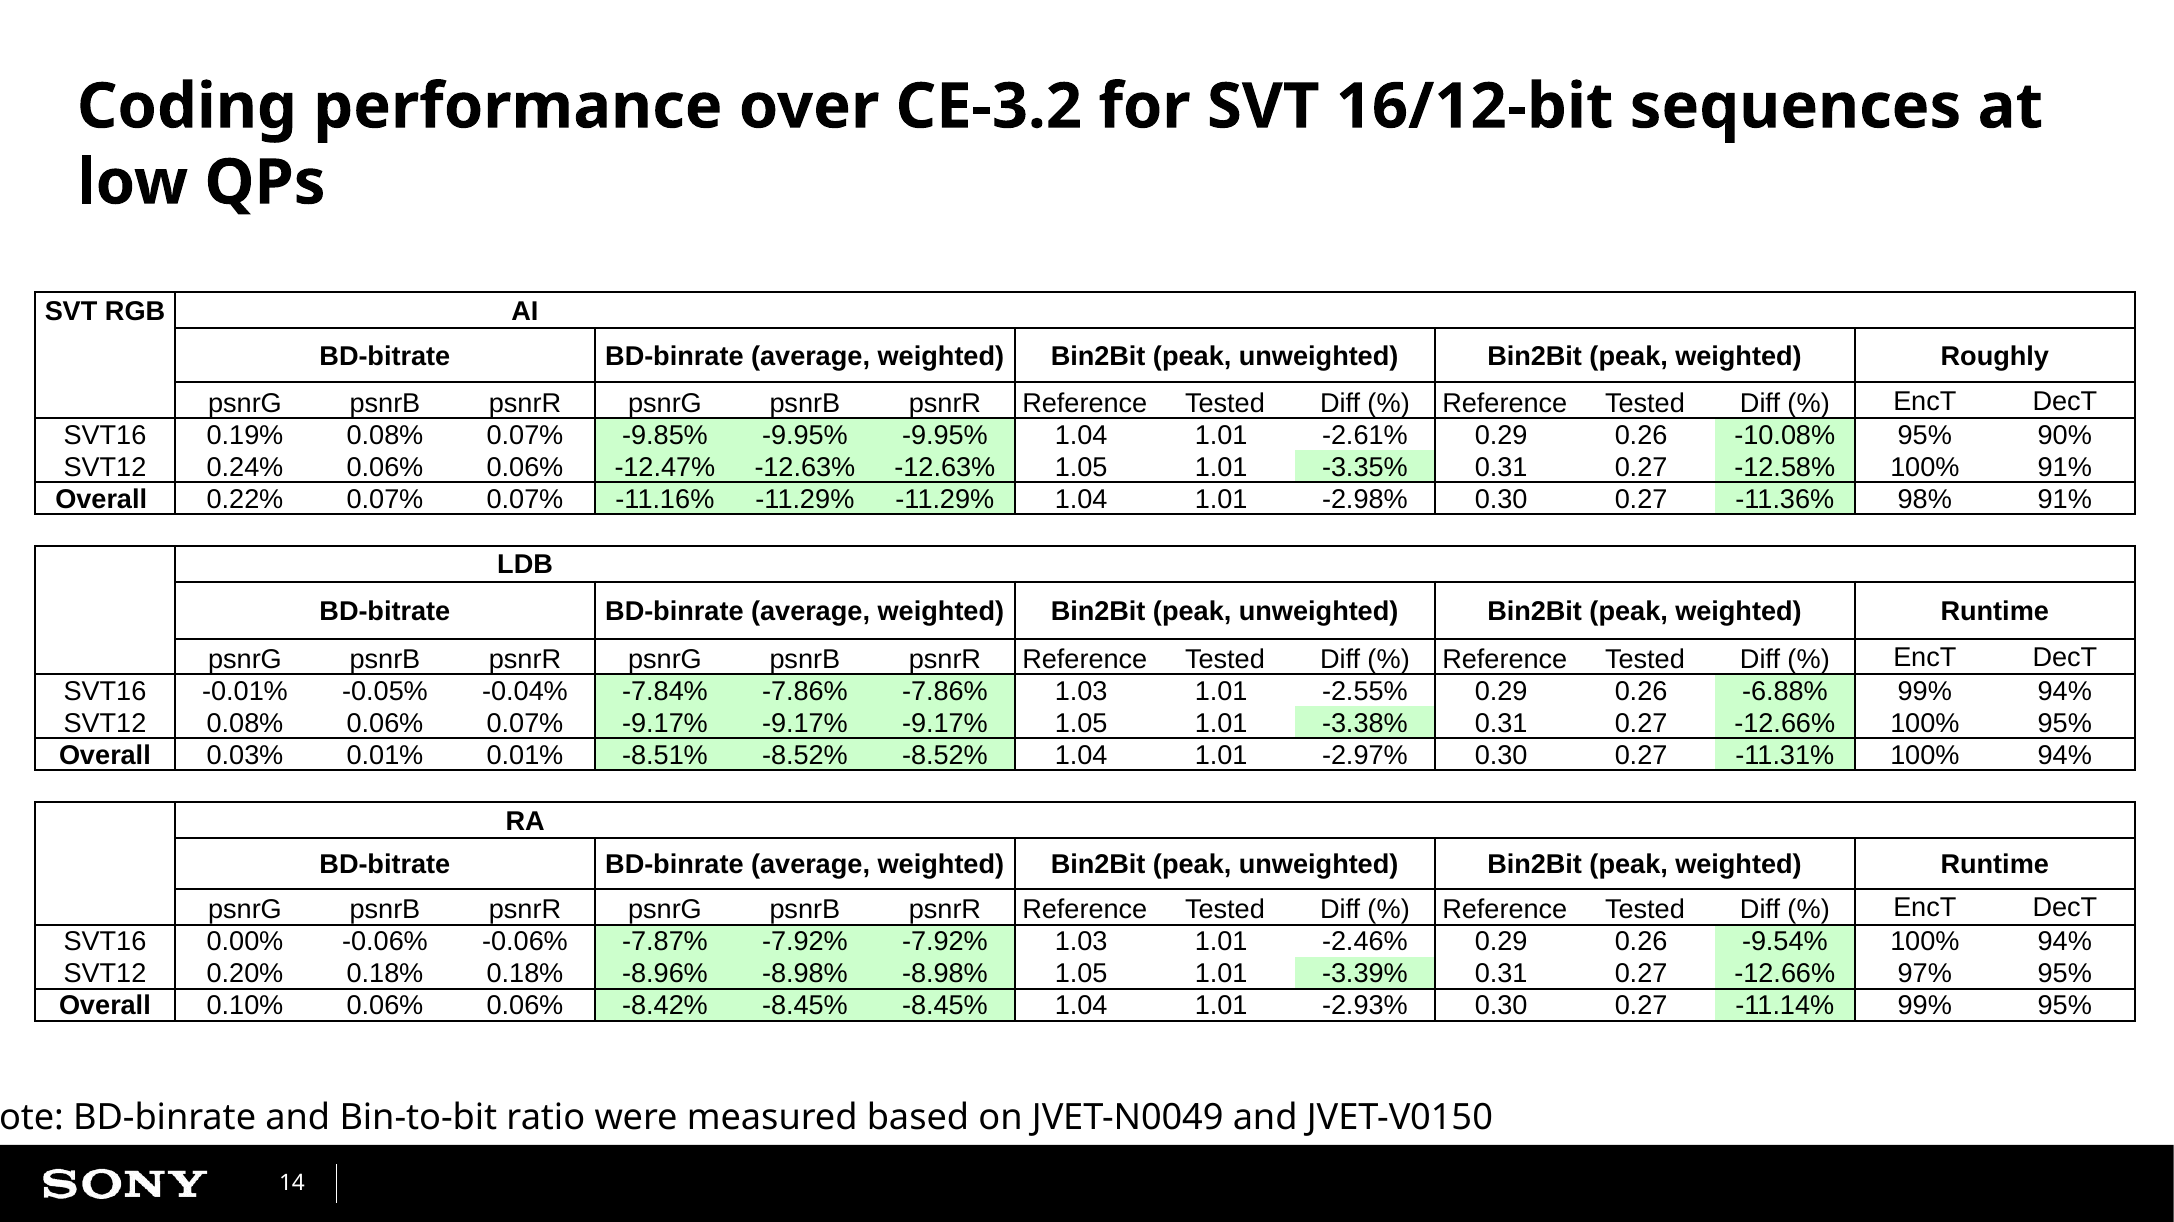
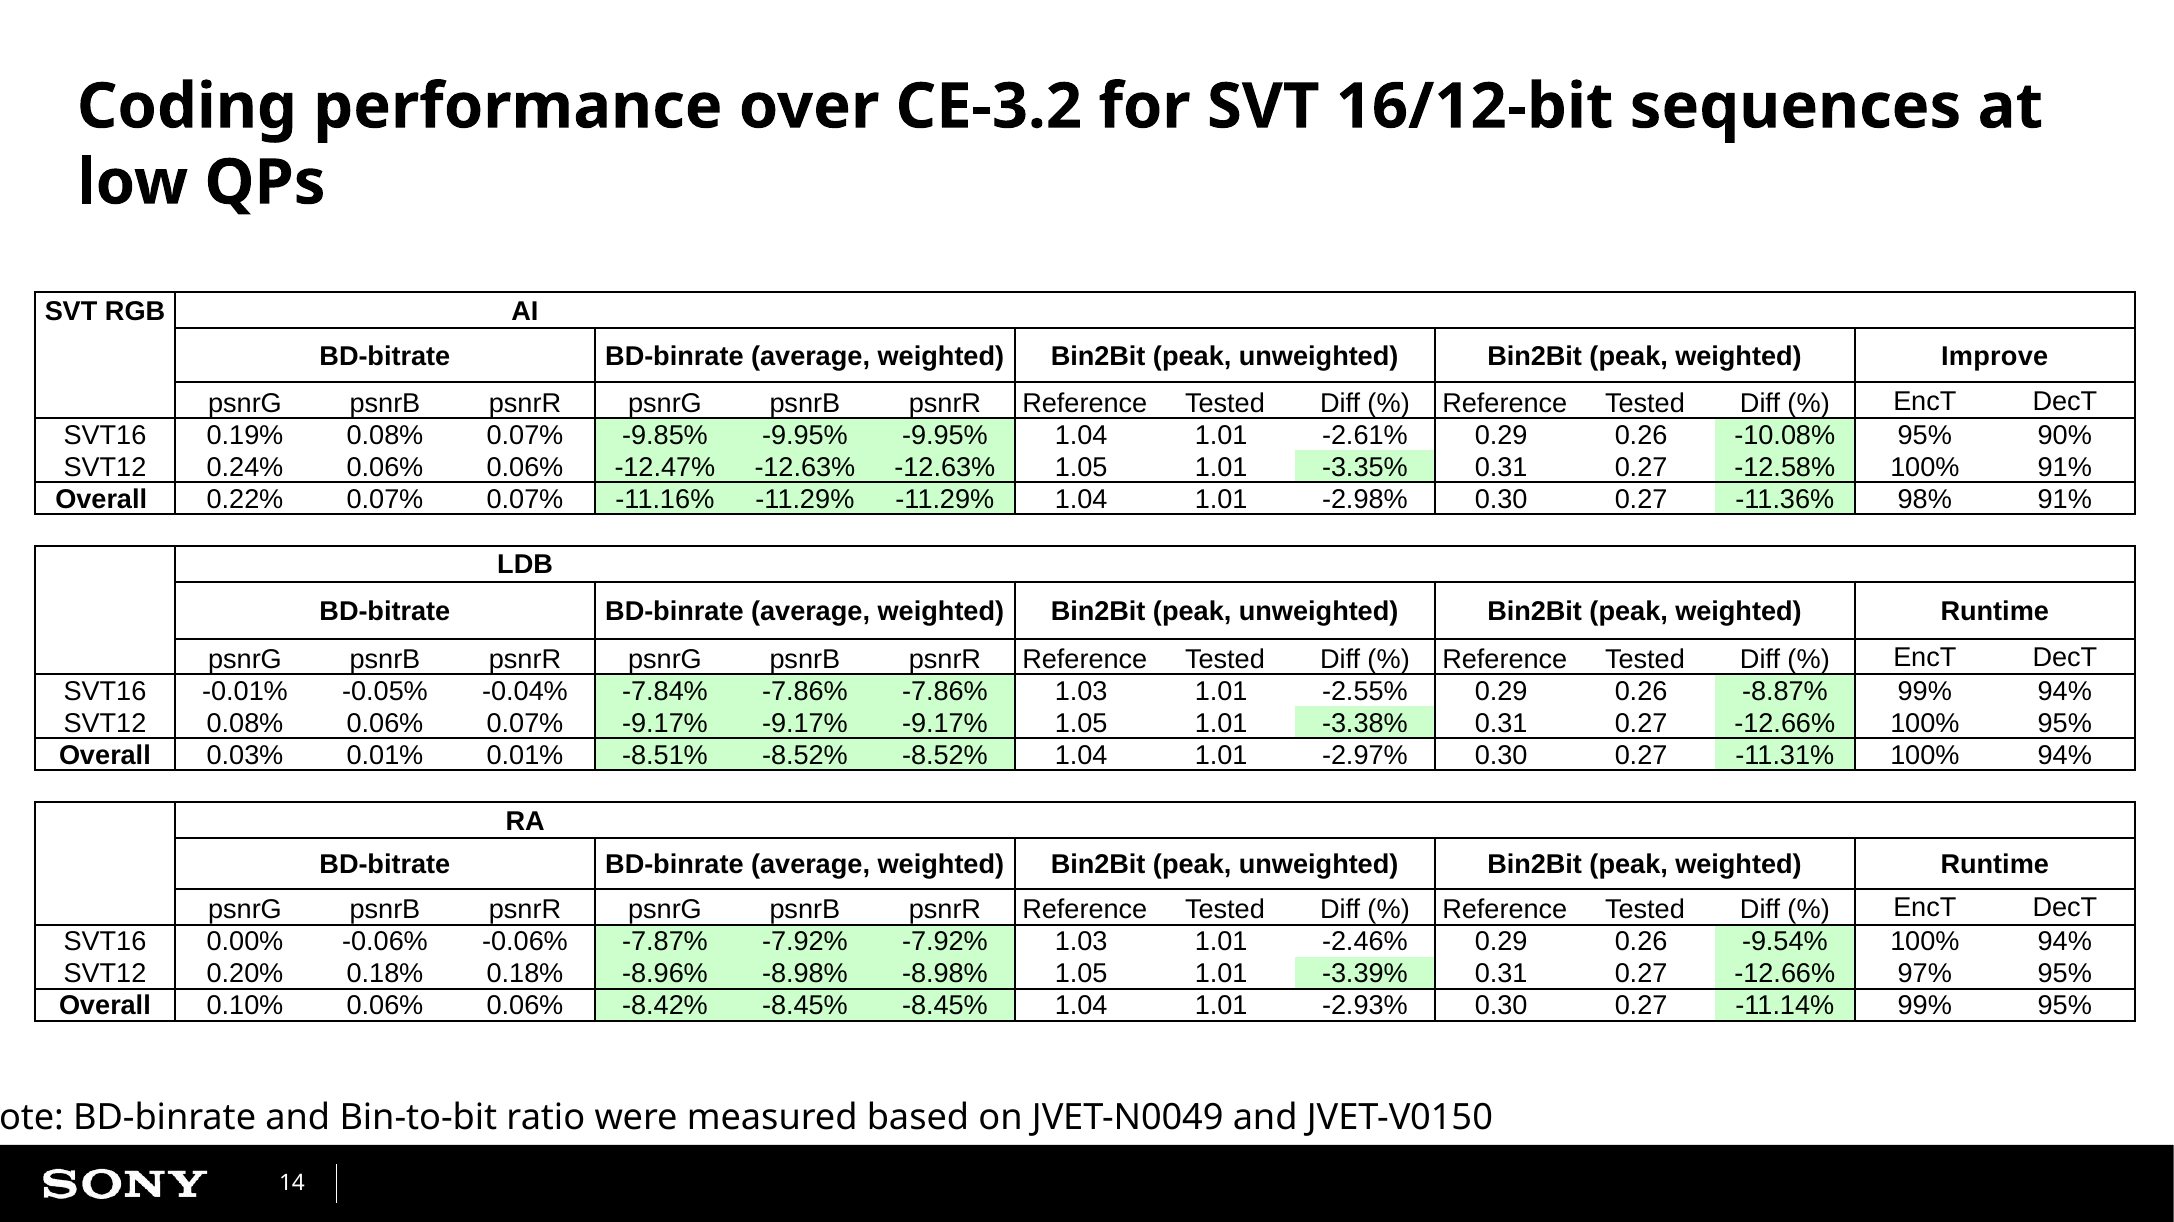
Roughly: Roughly -> Improve
-6.88%: -6.88% -> -8.87%
